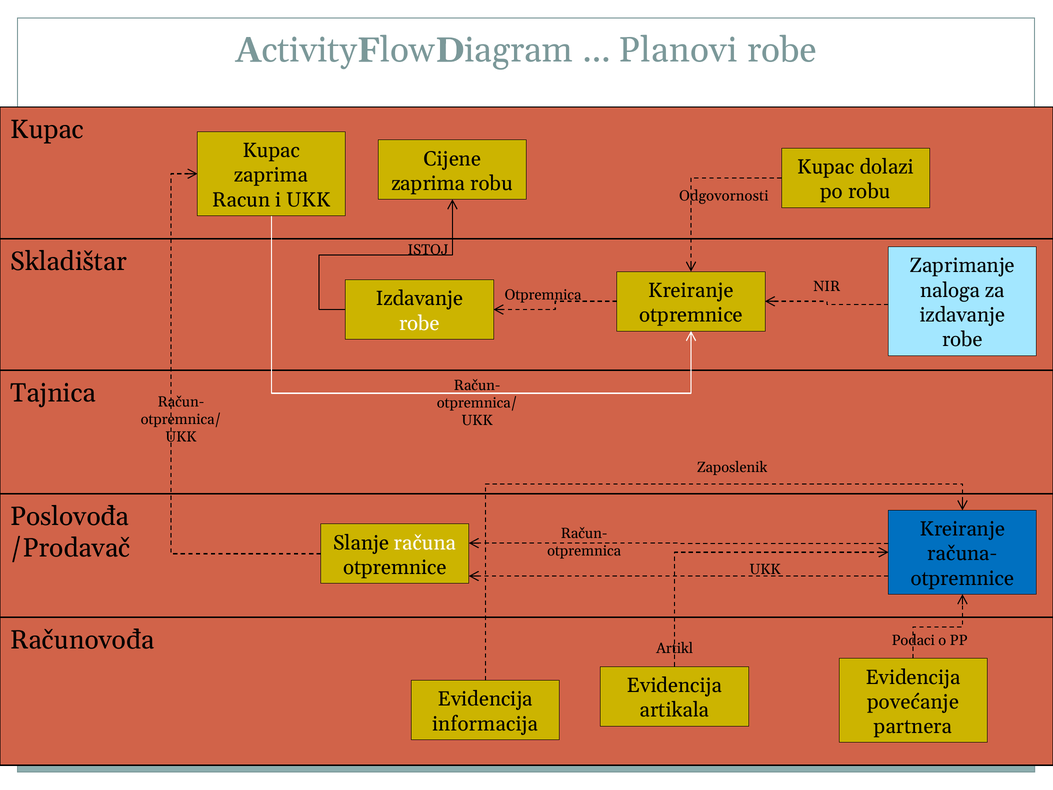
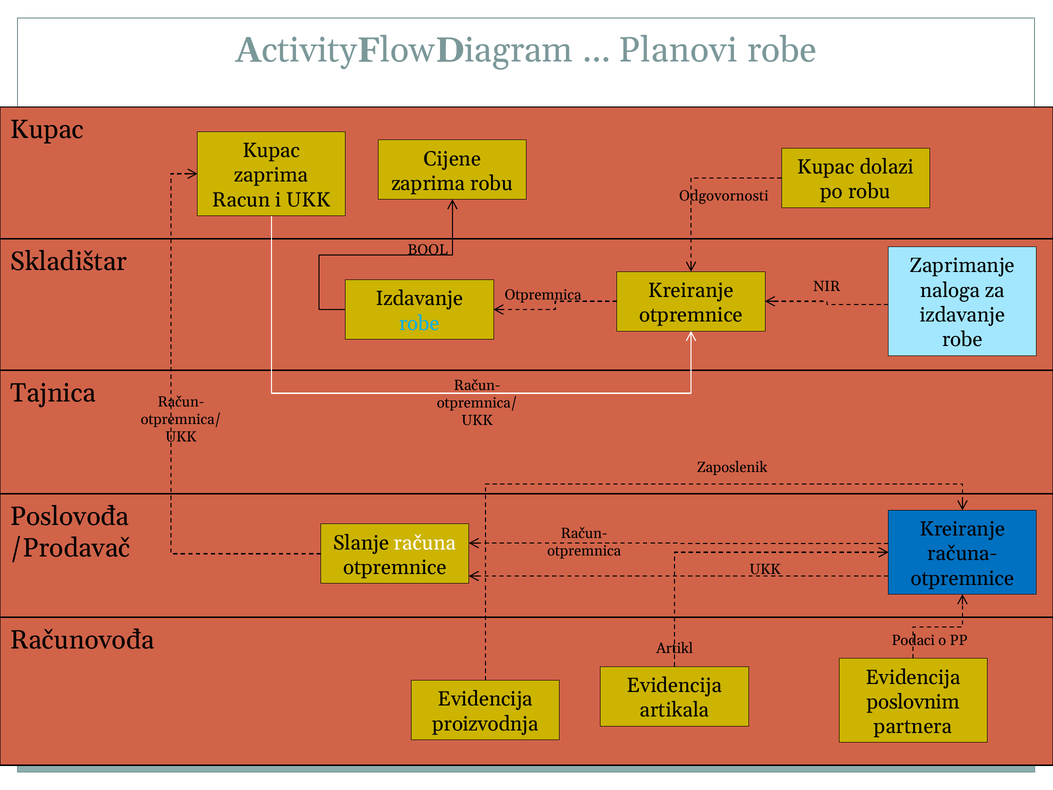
ISTOJ: ISTOJ -> BOOL
robe at (419, 323) colour: white -> light blue
povećanje: povećanje -> poslovnim
informacija: informacija -> proizvodnja
